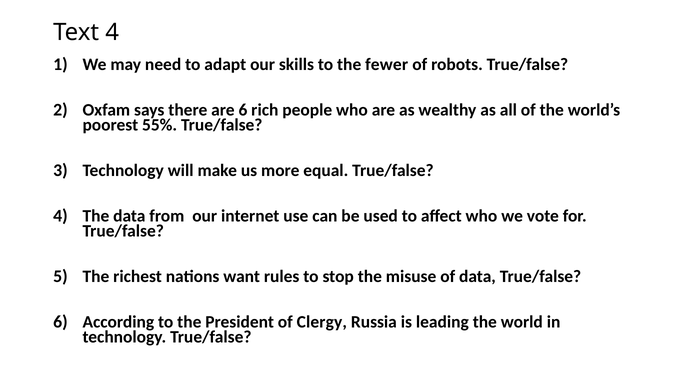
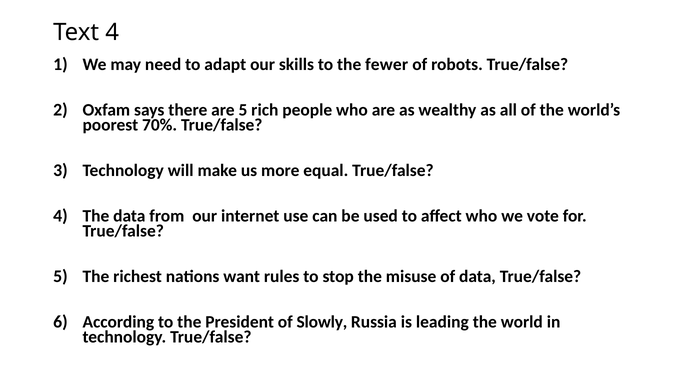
are 6: 6 -> 5
55%: 55% -> 70%
Clergy: Clergy -> Slowly
